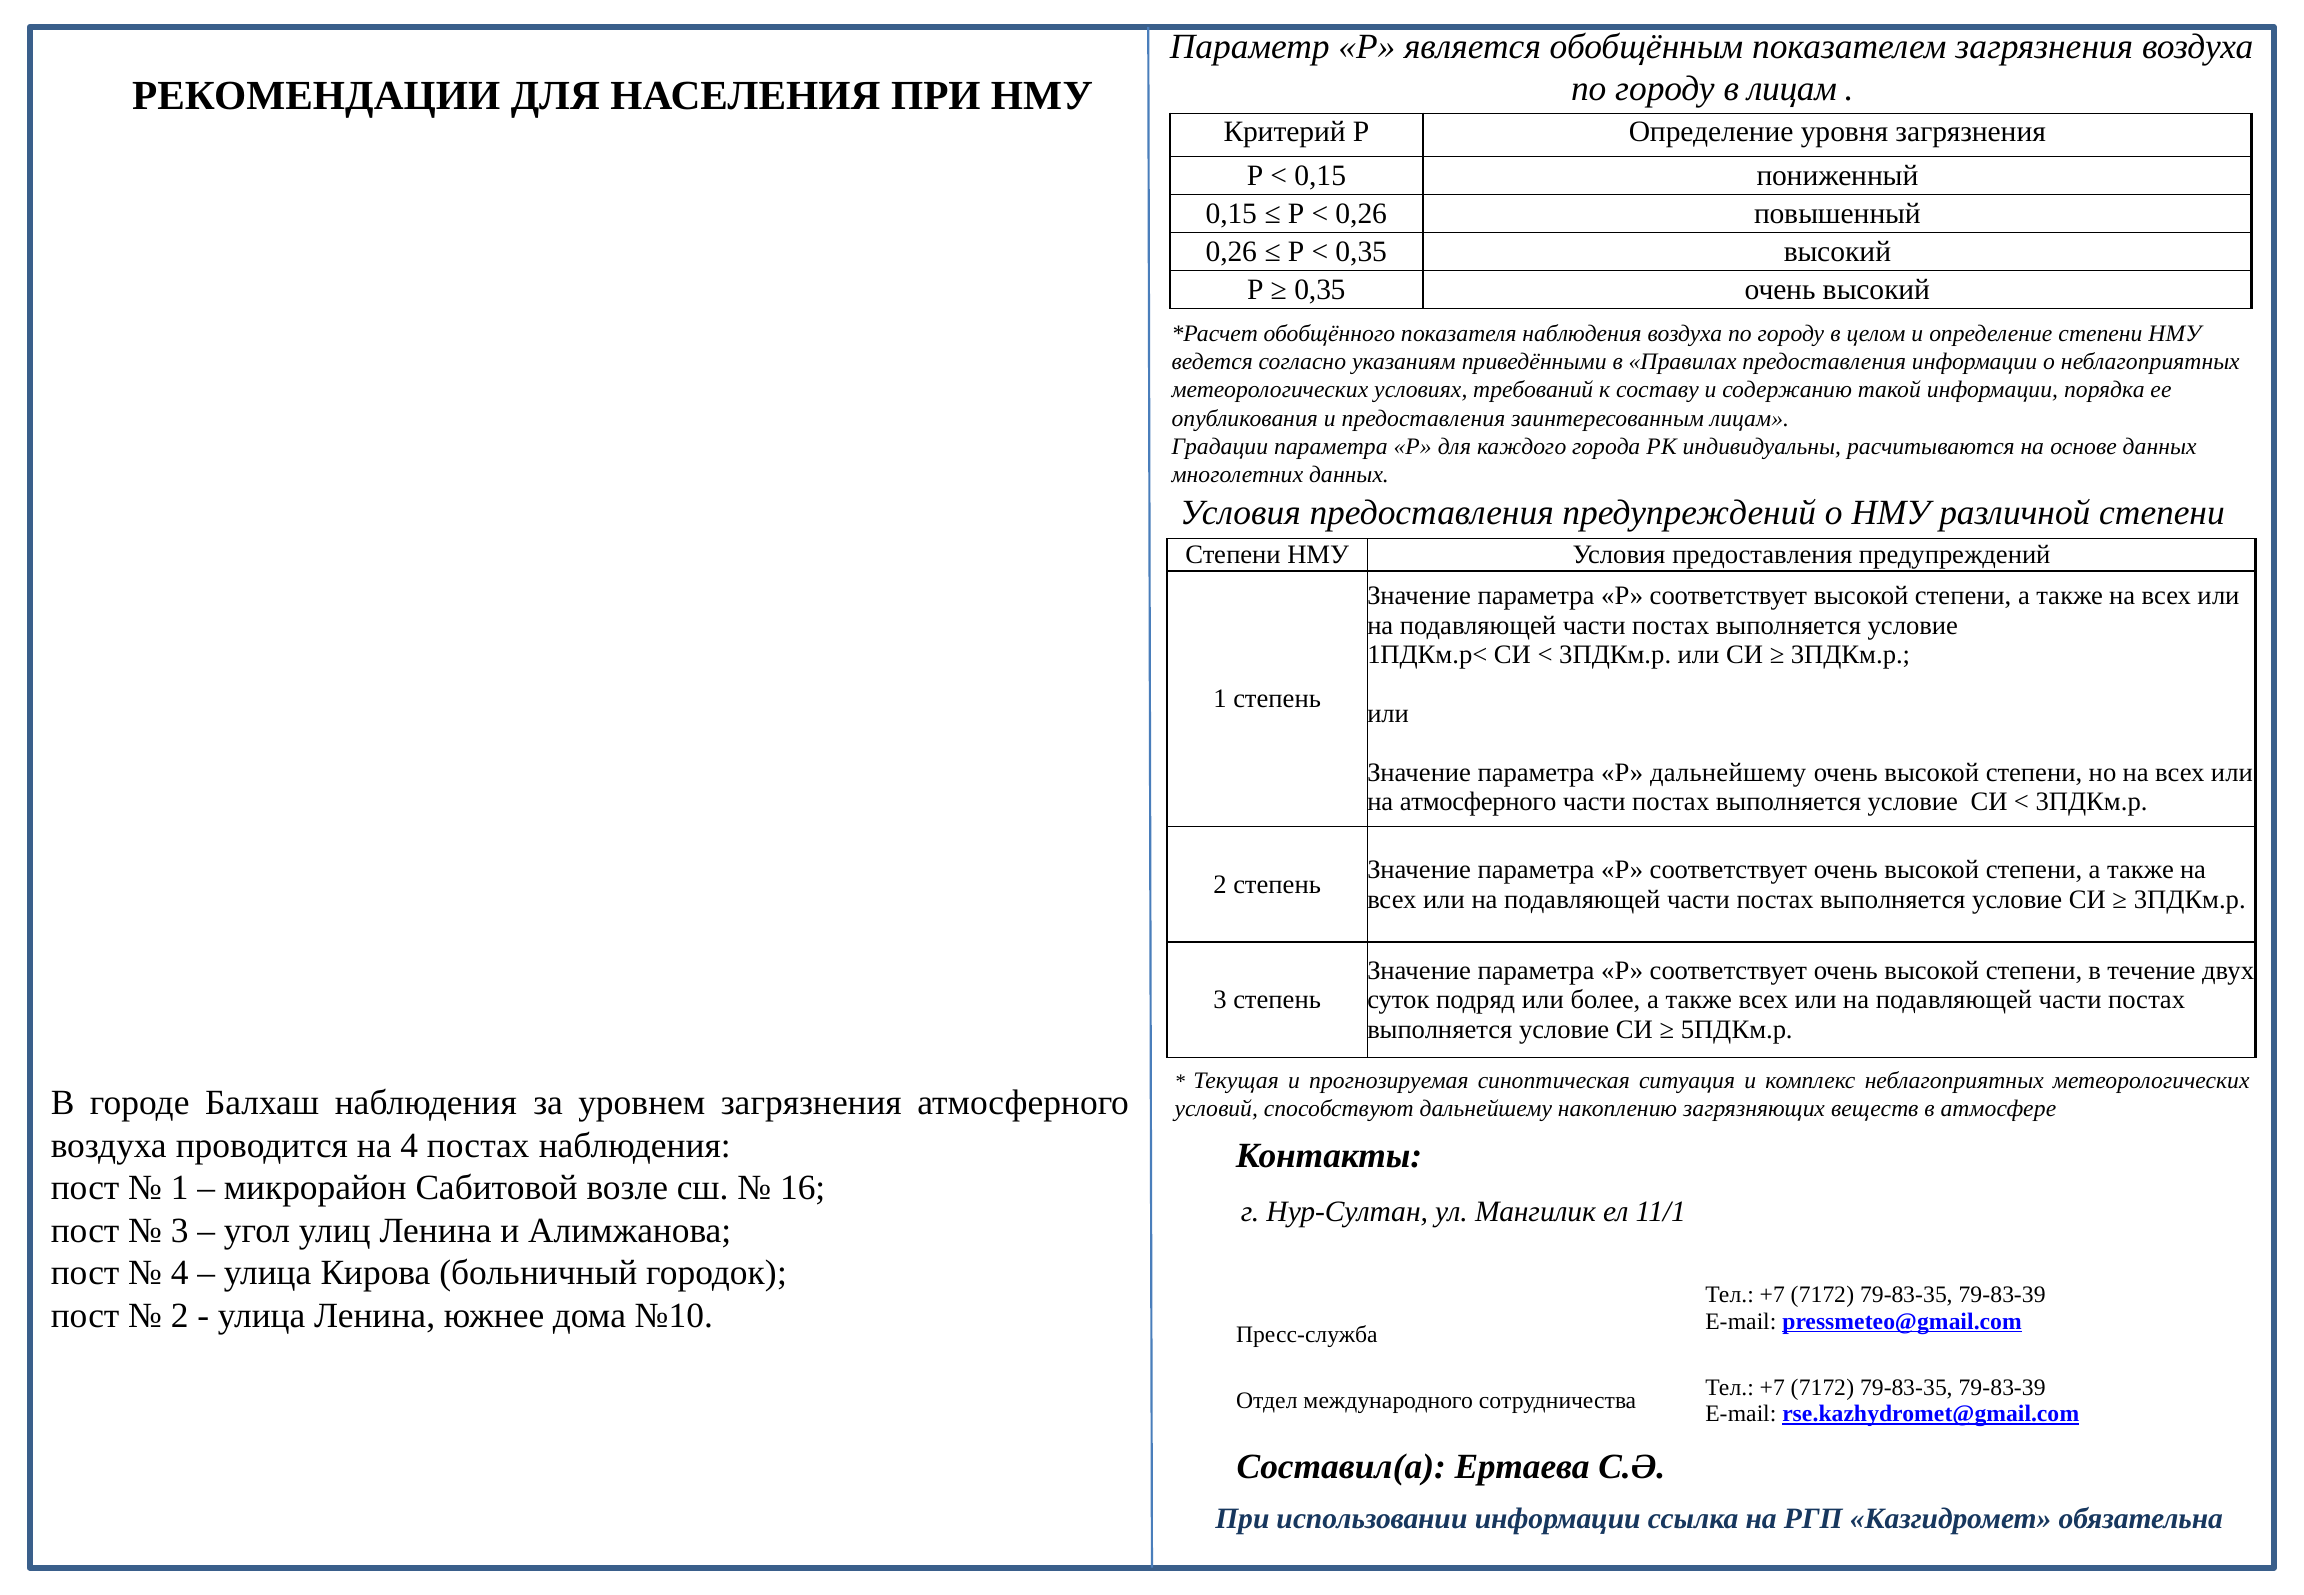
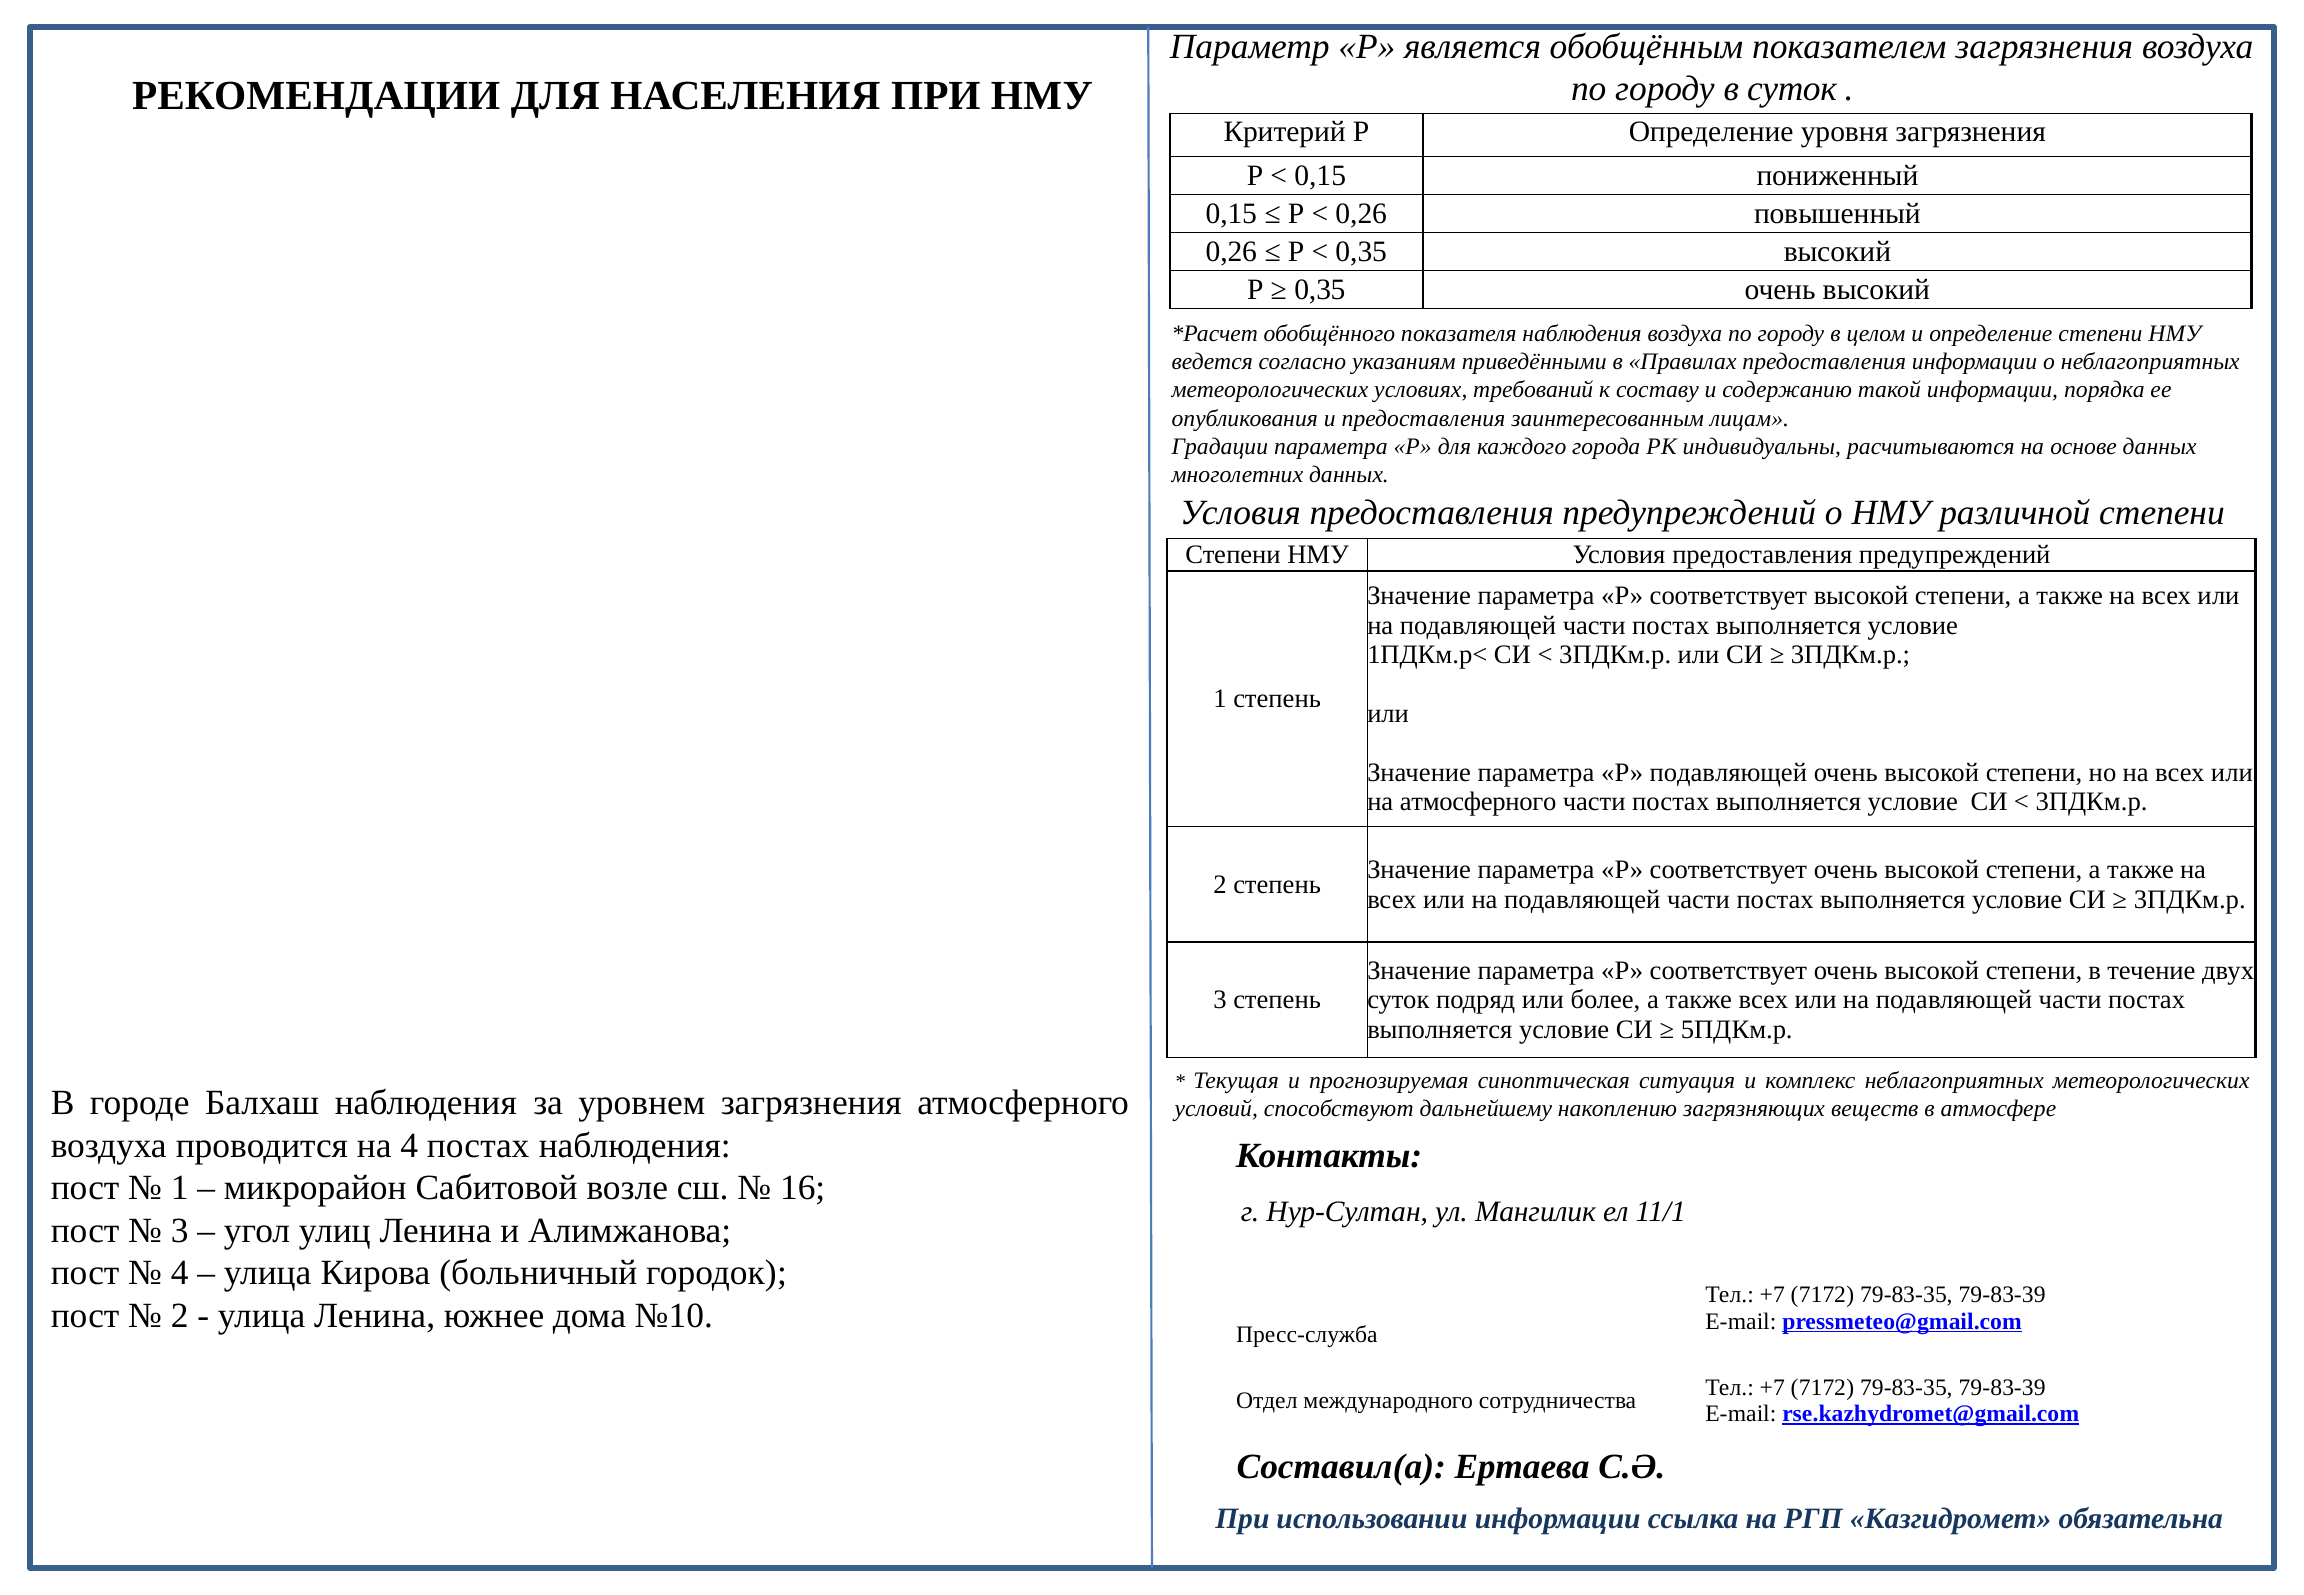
в лицам: лицам -> суток
Р дальнейшему: дальнейшему -> подавляющей
